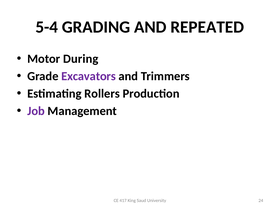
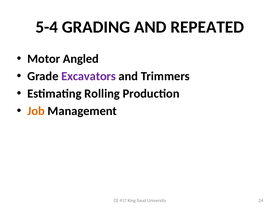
During: During -> Angled
Rollers: Rollers -> Rolling
Job colour: purple -> orange
